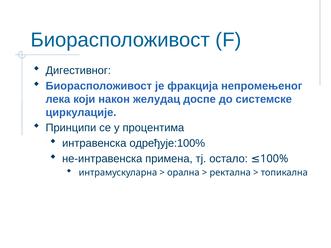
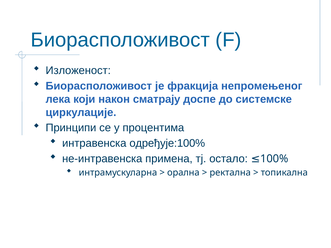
Дигестивног: Дигестивног -> Изложеност
желудац: желудац -> сматрају
